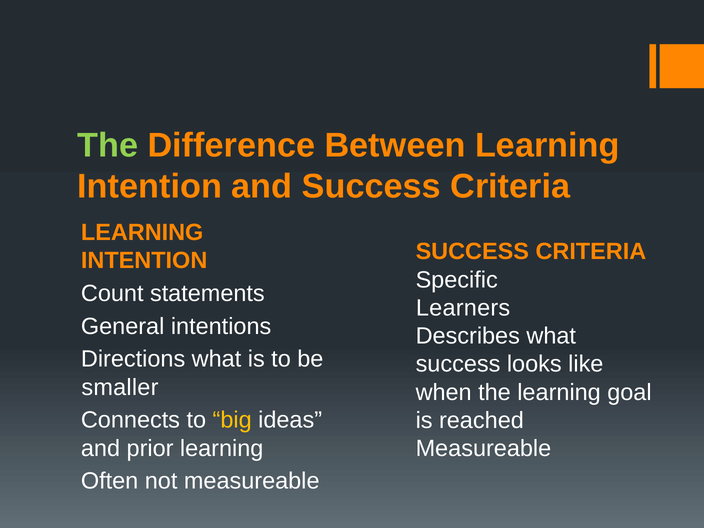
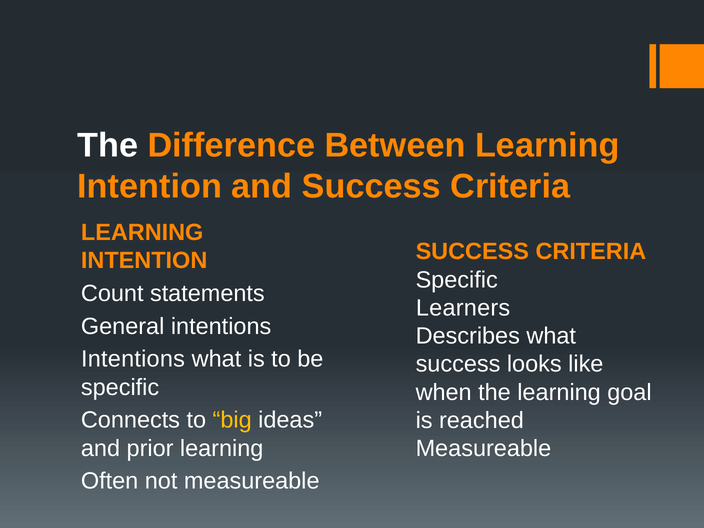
The at (108, 145) colour: light green -> white
Directions at (133, 359): Directions -> Intentions
smaller at (120, 387): smaller -> specific
